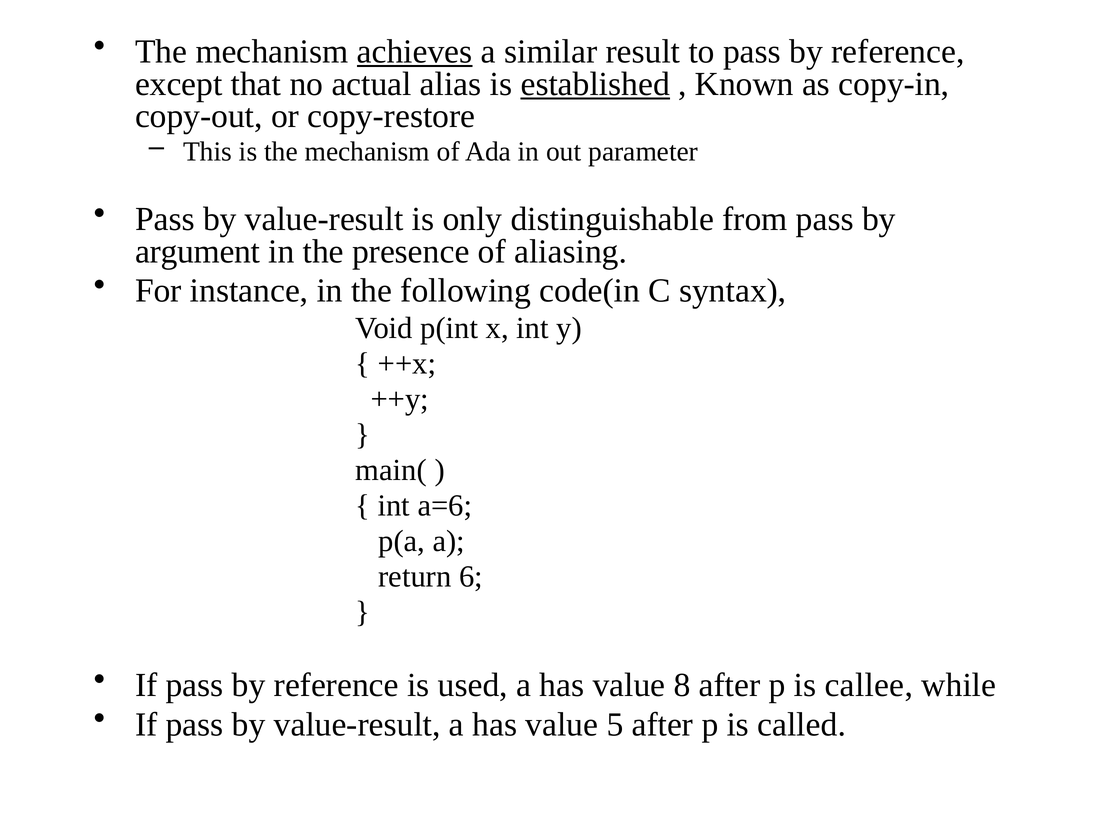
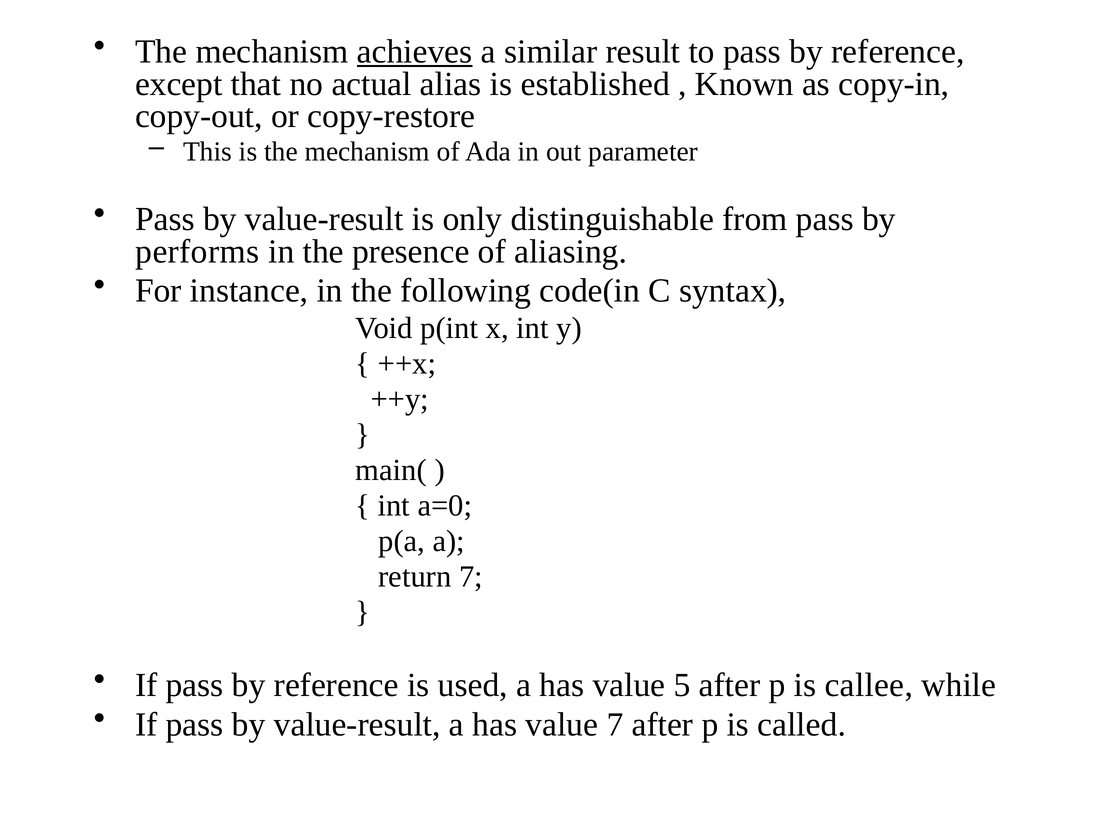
established underline: present -> none
argument: argument -> performs
a=6: a=6 -> a=0
return 6: 6 -> 7
8: 8 -> 5
value 5: 5 -> 7
